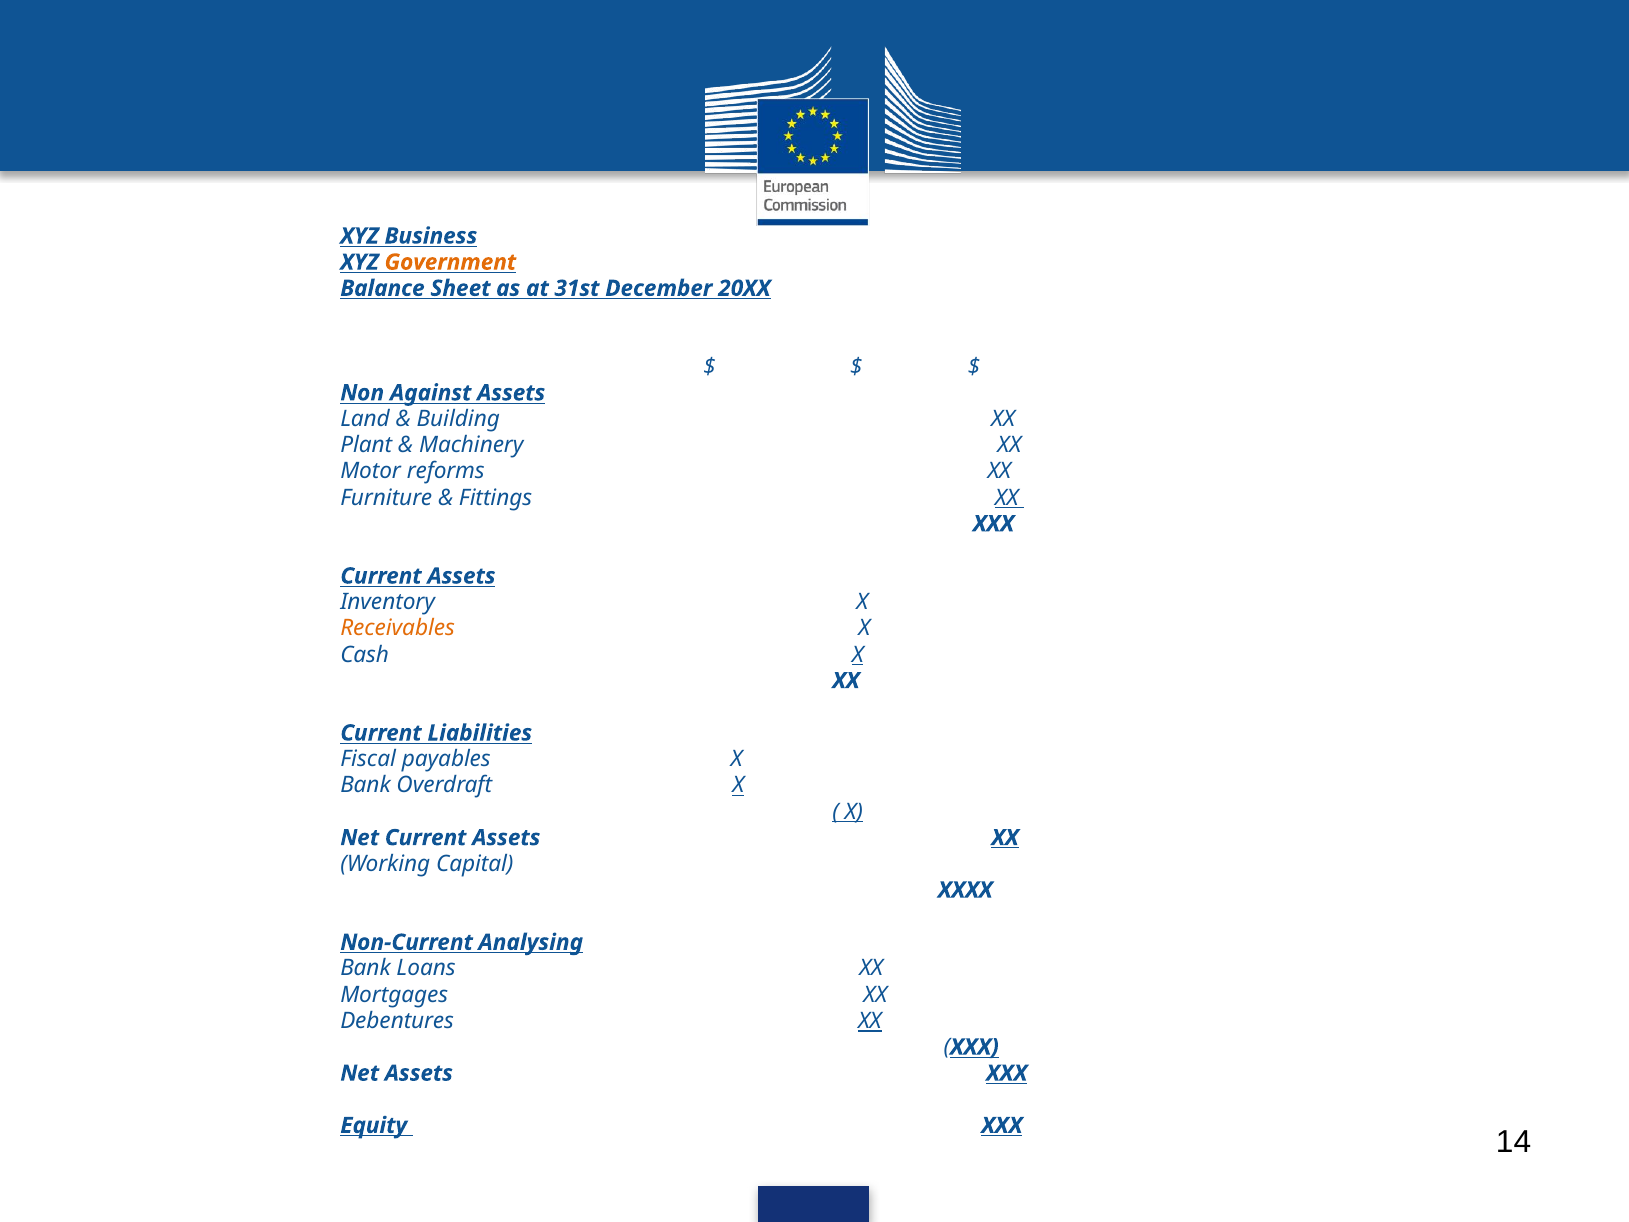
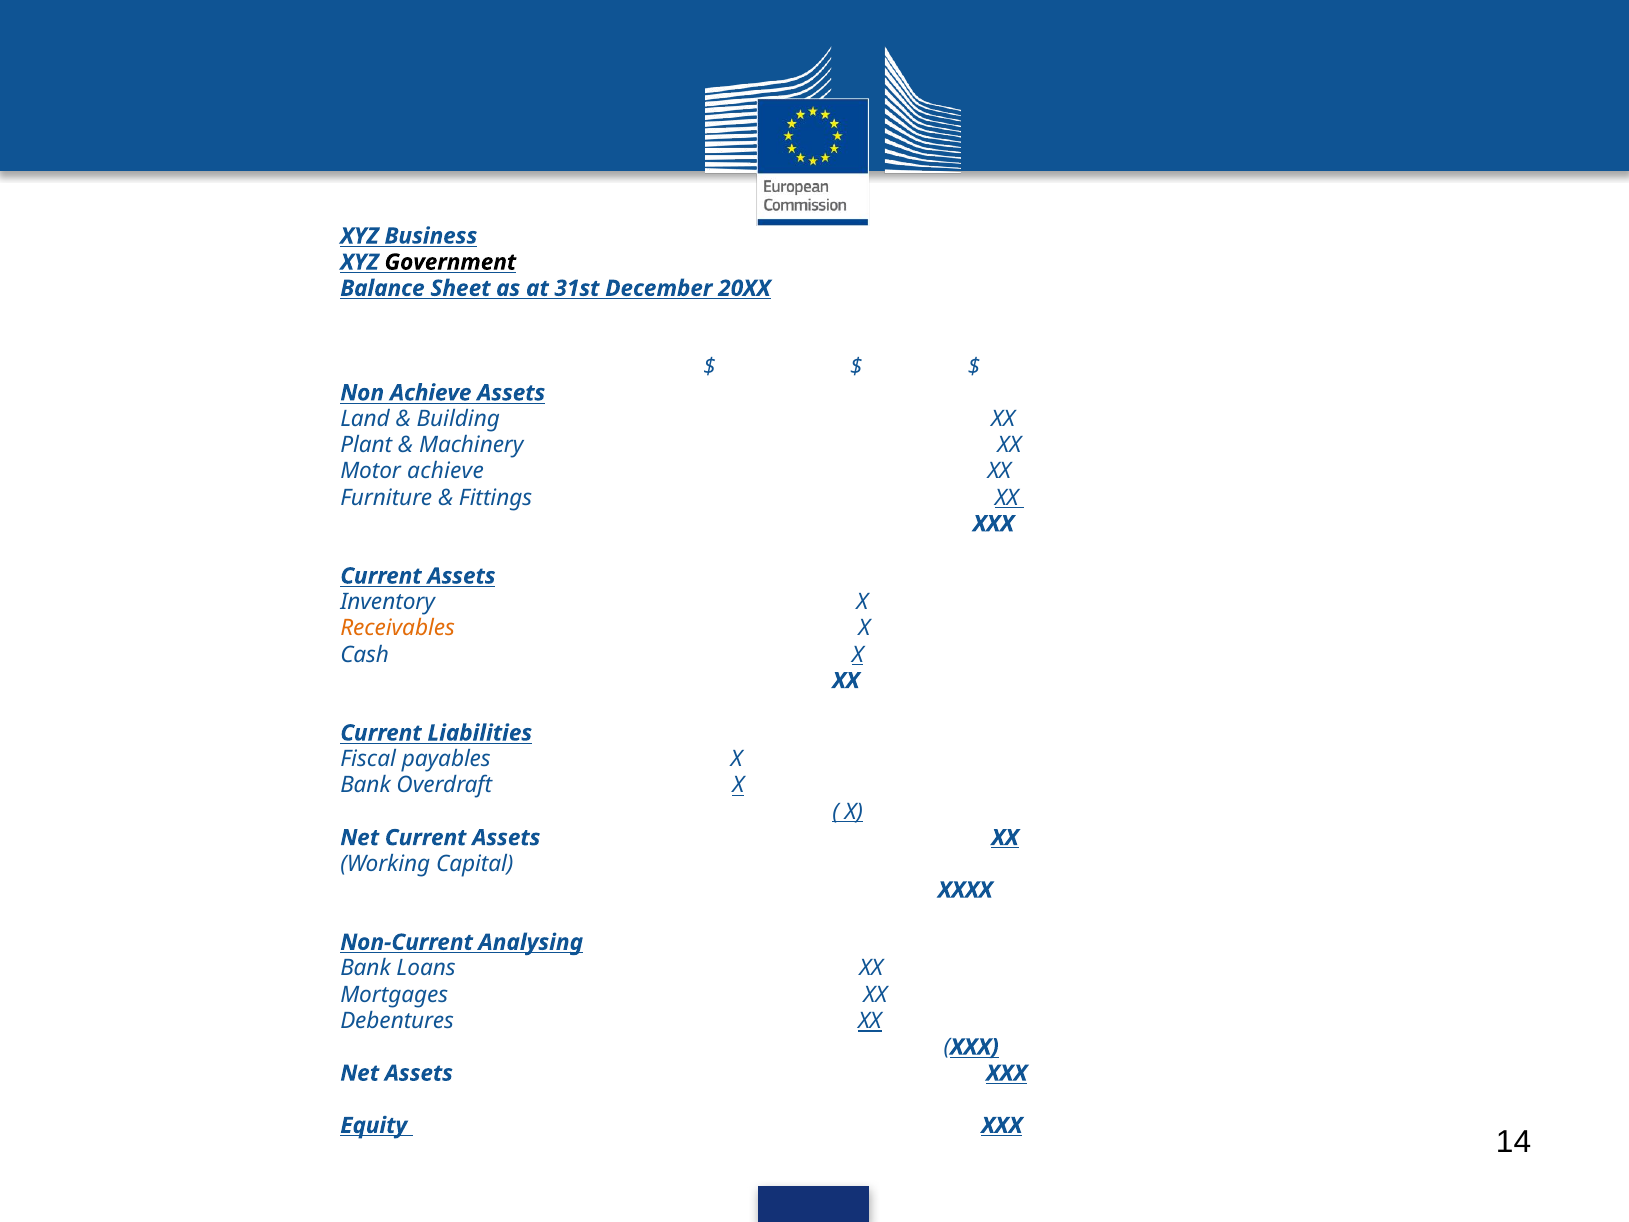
Government colour: orange -> black
Non Against: Against -> Achieve
Motor reforms: reforms -> achieve
